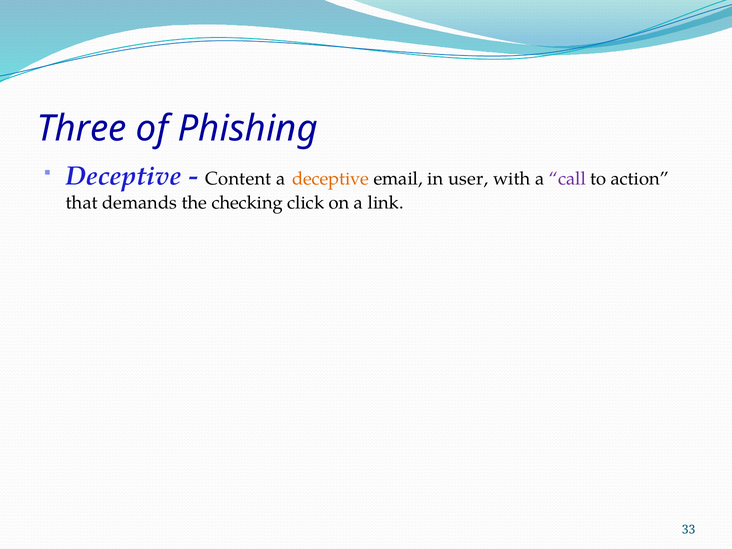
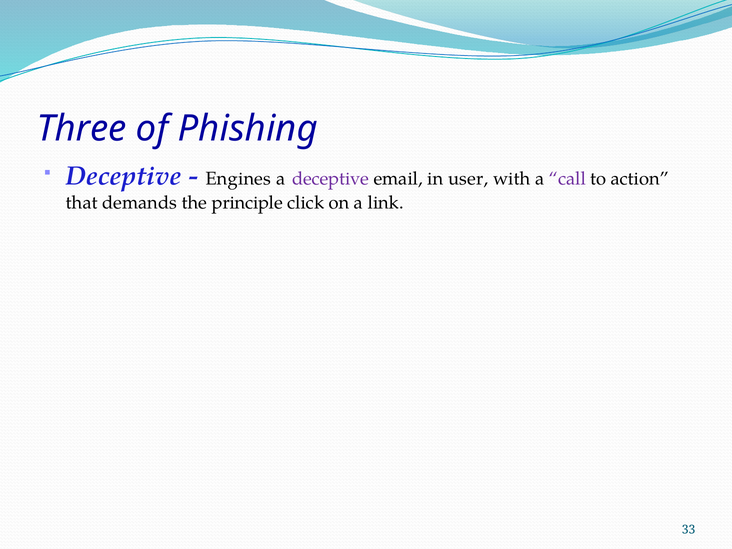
Content: Content -> Engines
deceptive at (331, 179) colour: orange -> purple
checking: checking -> principle
